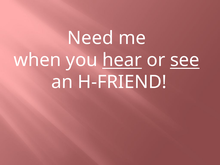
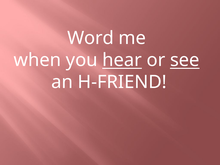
Need: Need -> Word
